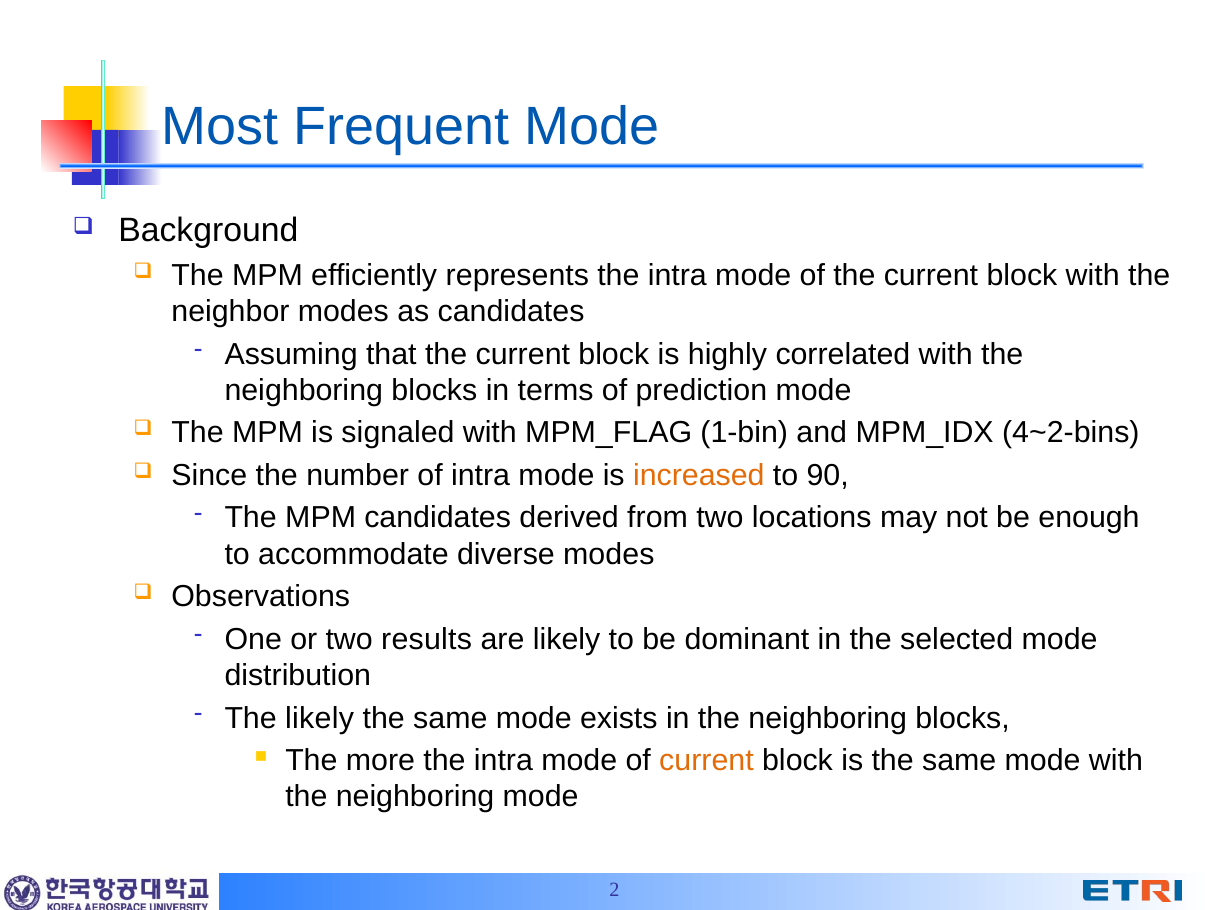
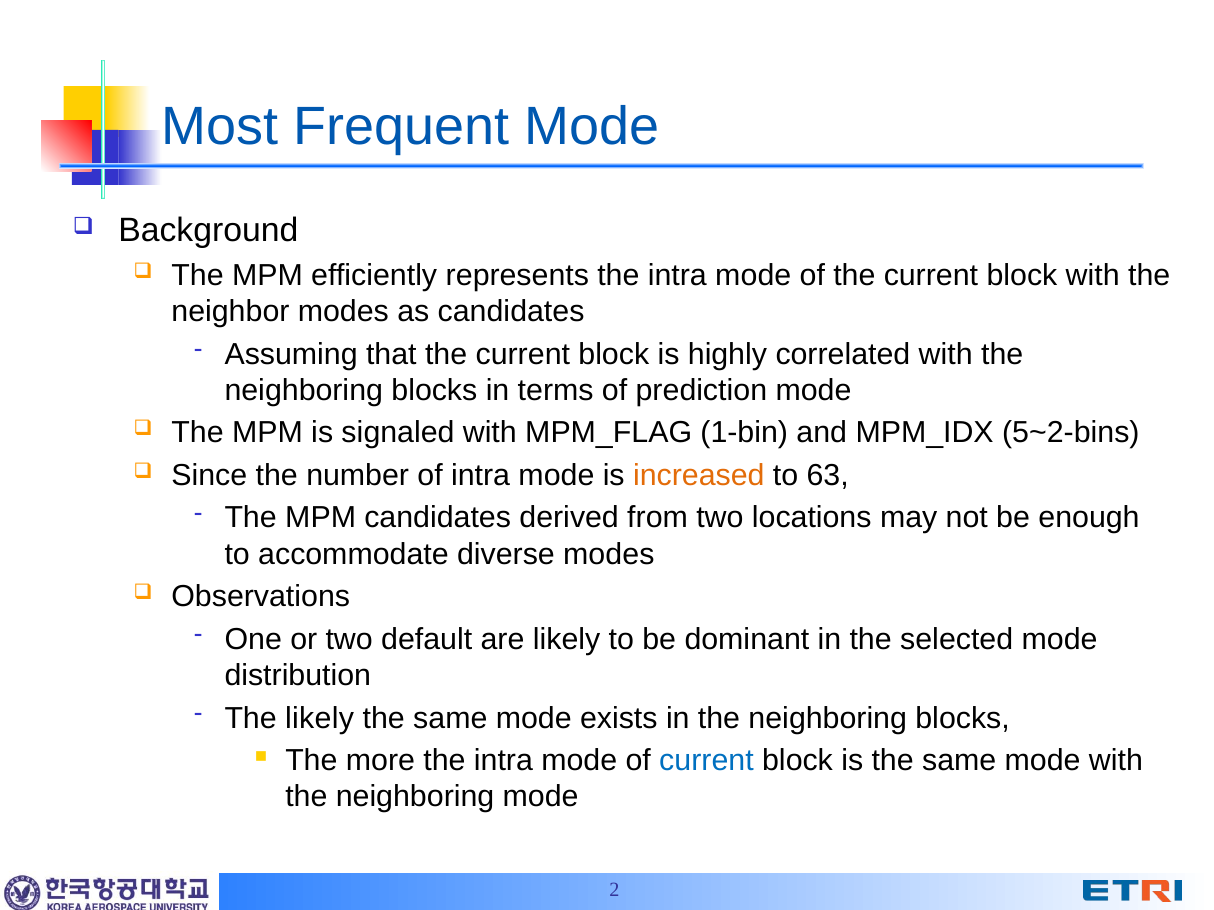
4~2-bins: 4~2-bins -> 5~2-bins
90: 90 -> 63
results: results -> default
current at (706, 761) colour: orange -> blue
